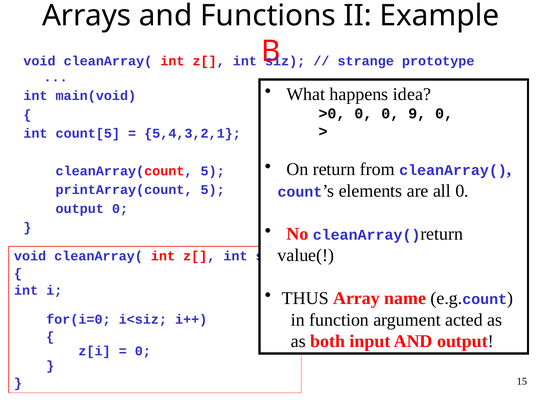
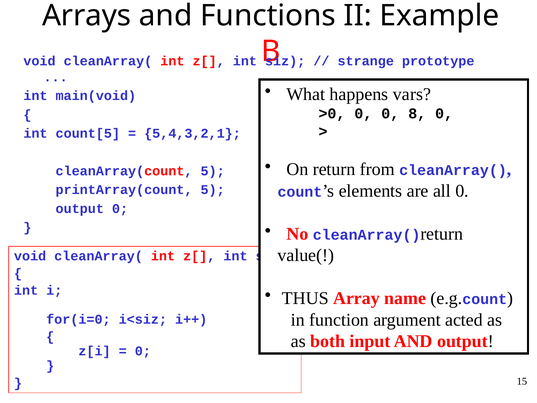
idea: idea -> vars
9: 9 -> 8
